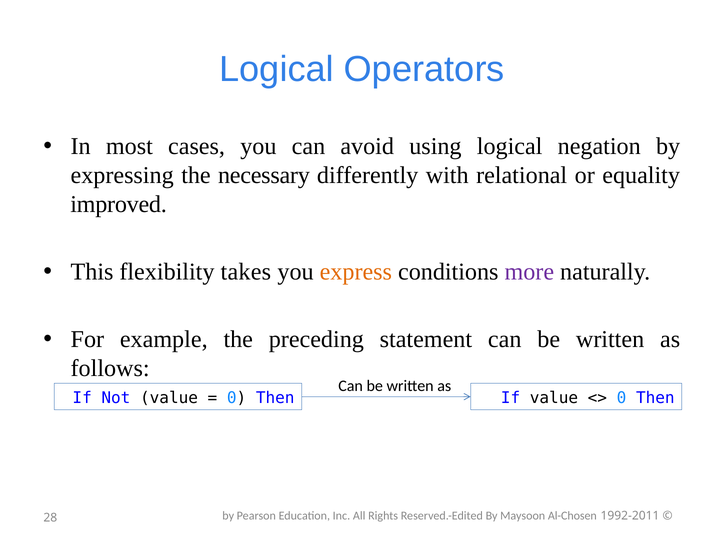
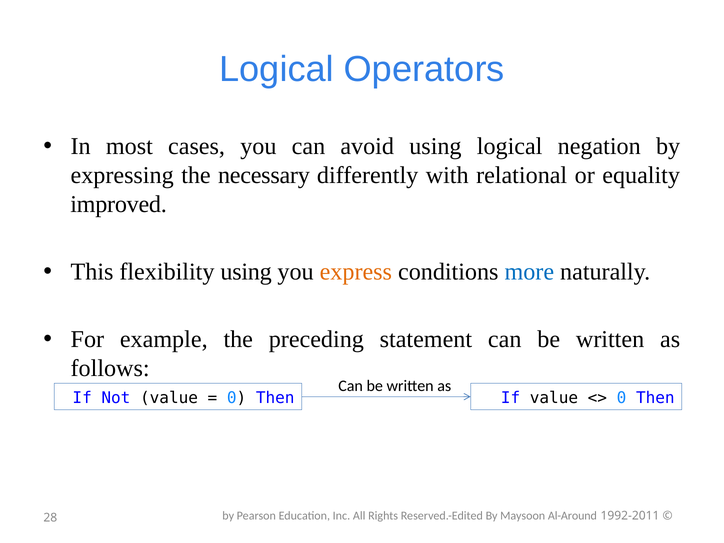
flexibility takes: takes -> using
more colour: purple -> blue
Al-Chosen: Al-Chosen -> Al-Around
